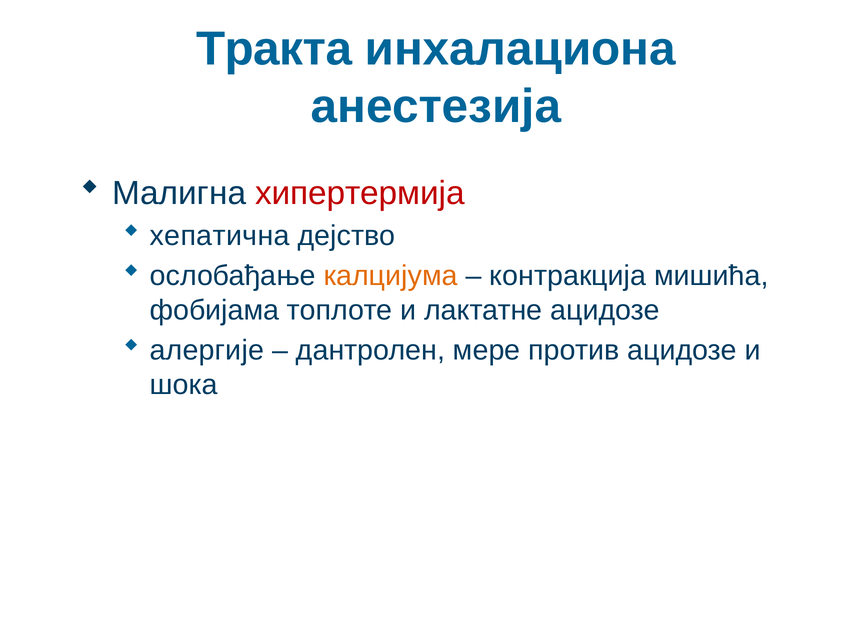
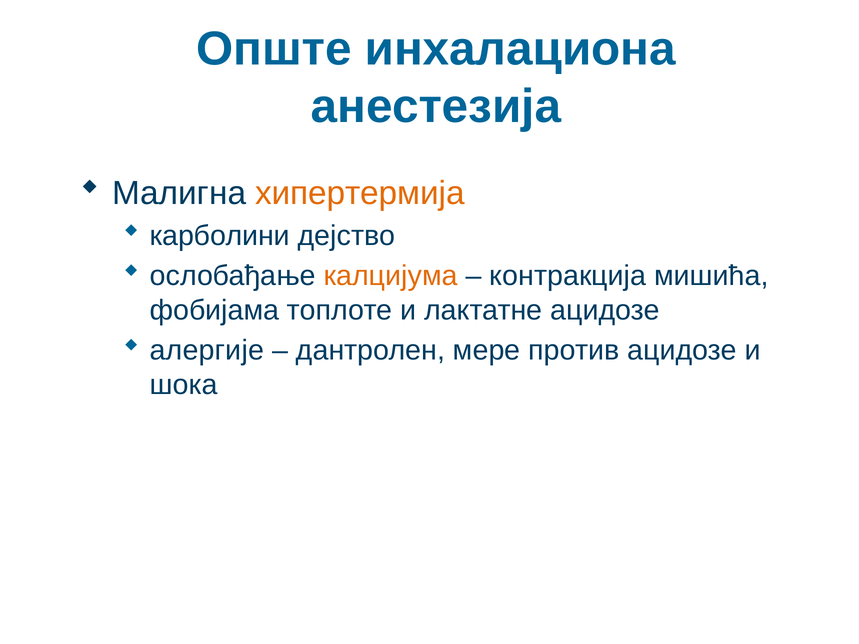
Тракта: Тракта -> Опште
хипертермија colour: red -> orange
хепатична: хепатична -> карболини
